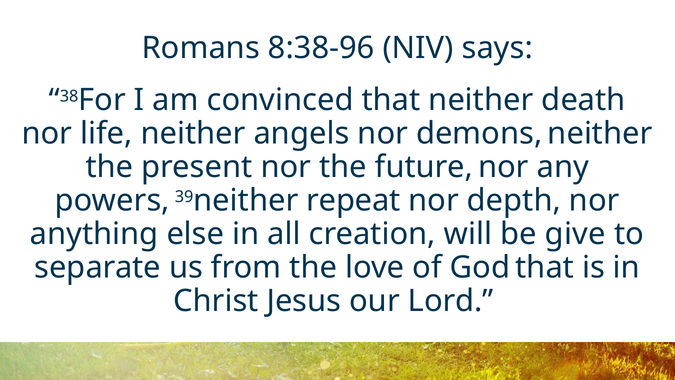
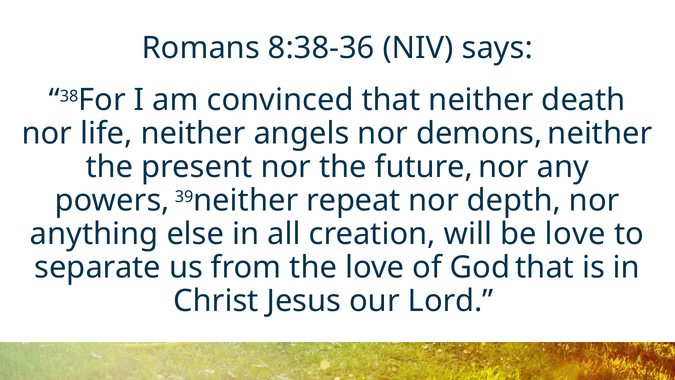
8:38-96: 8:38-96 -> 8:38-36
be give: give -> love
